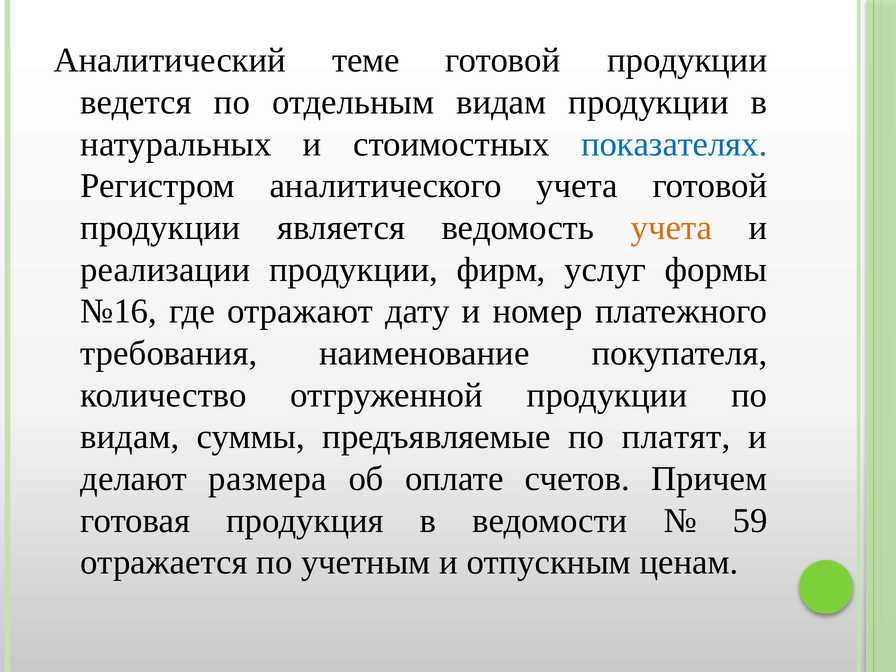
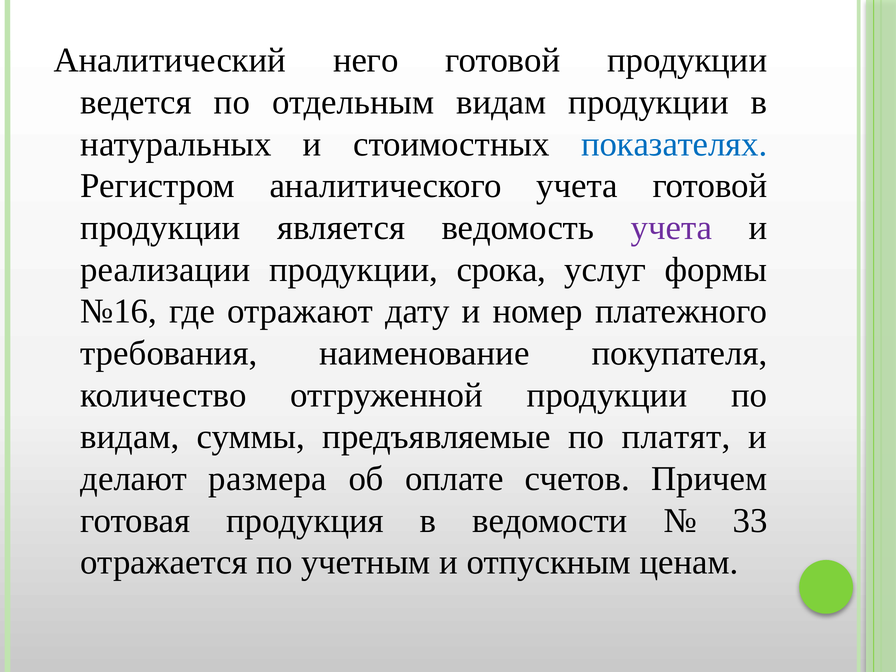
теме: теме -> него
учета at (671, 228) colour: orange -> purple
фирм: фирм -> срока
59: 59 -> 33
